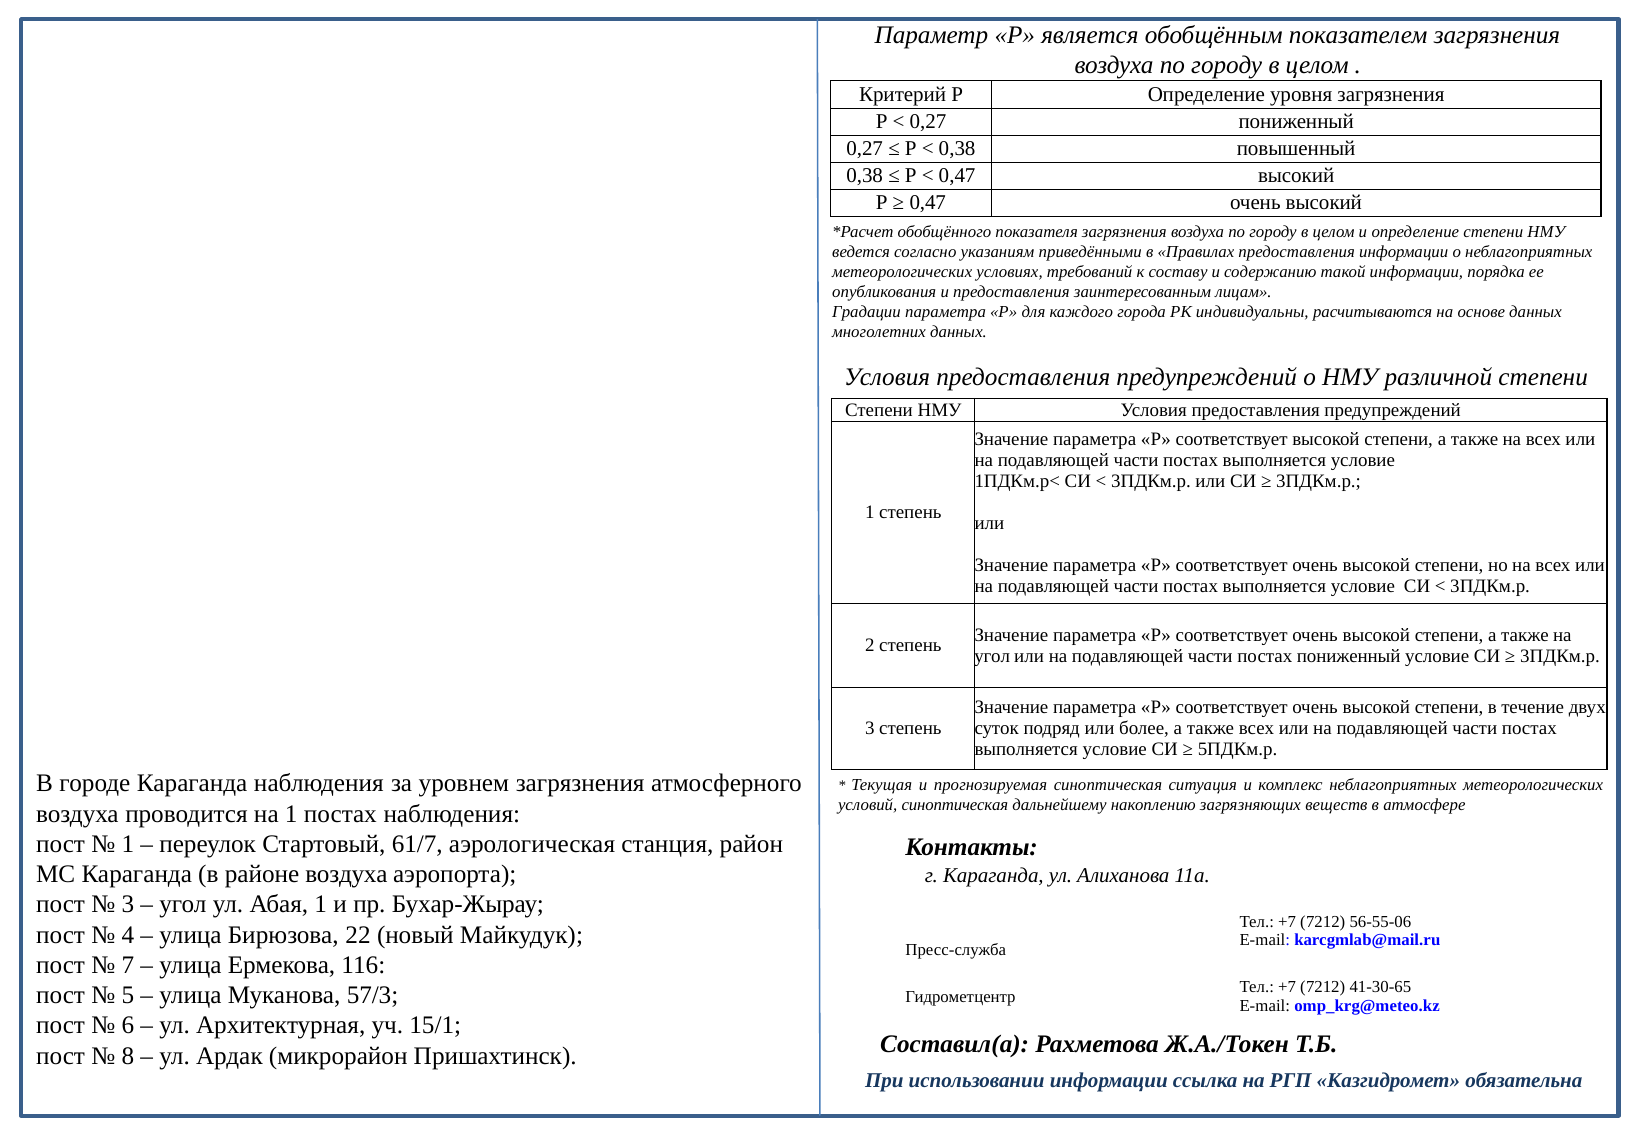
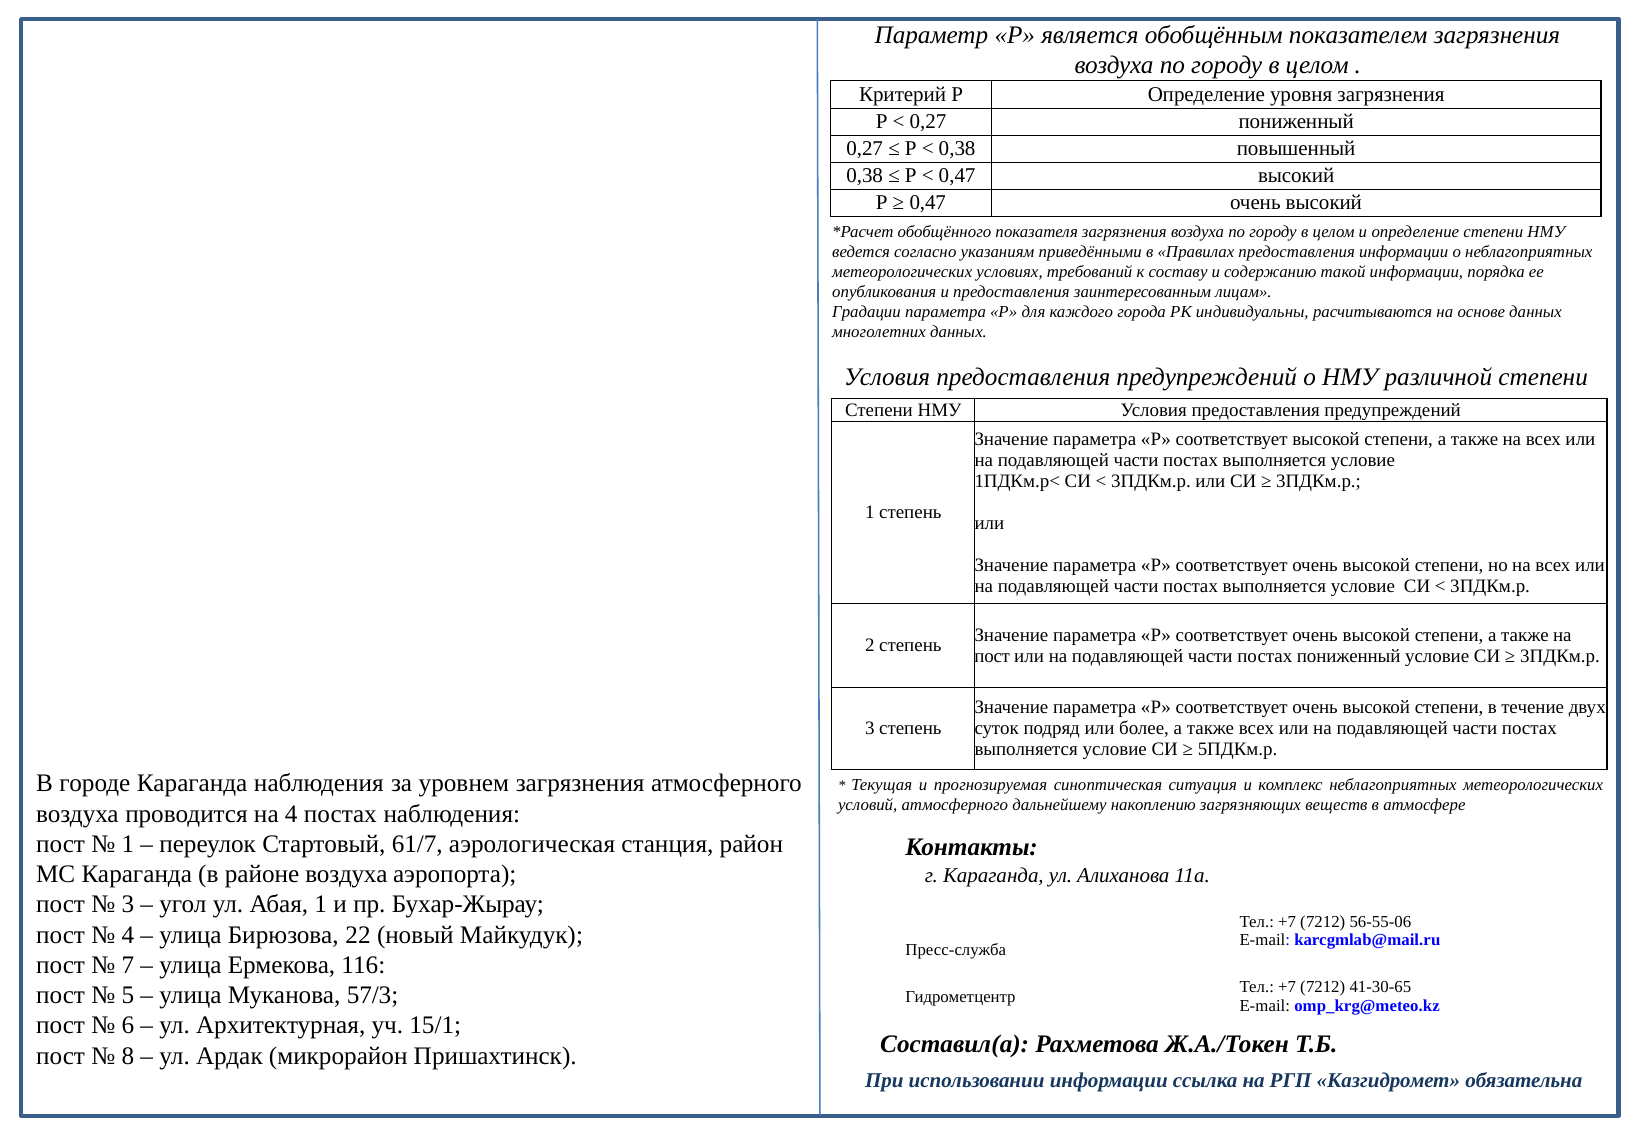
угол at (992, 656): угол -> пост
условий синоптическая: синоптическая -> атмосферного
на 1: 1 -> 4
